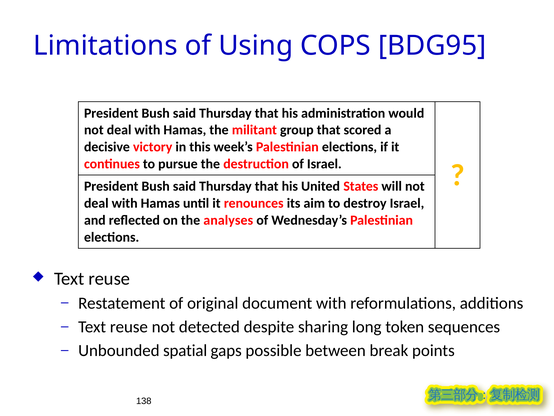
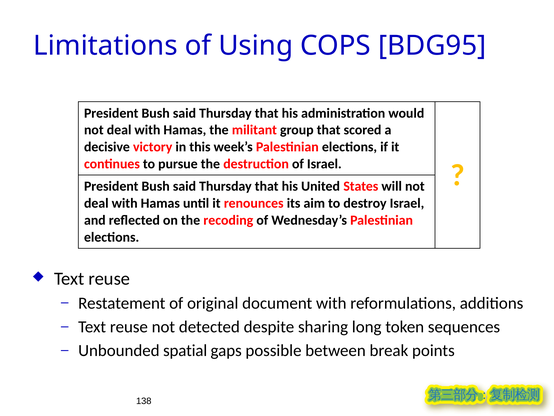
analyses: analyses -> recoding
